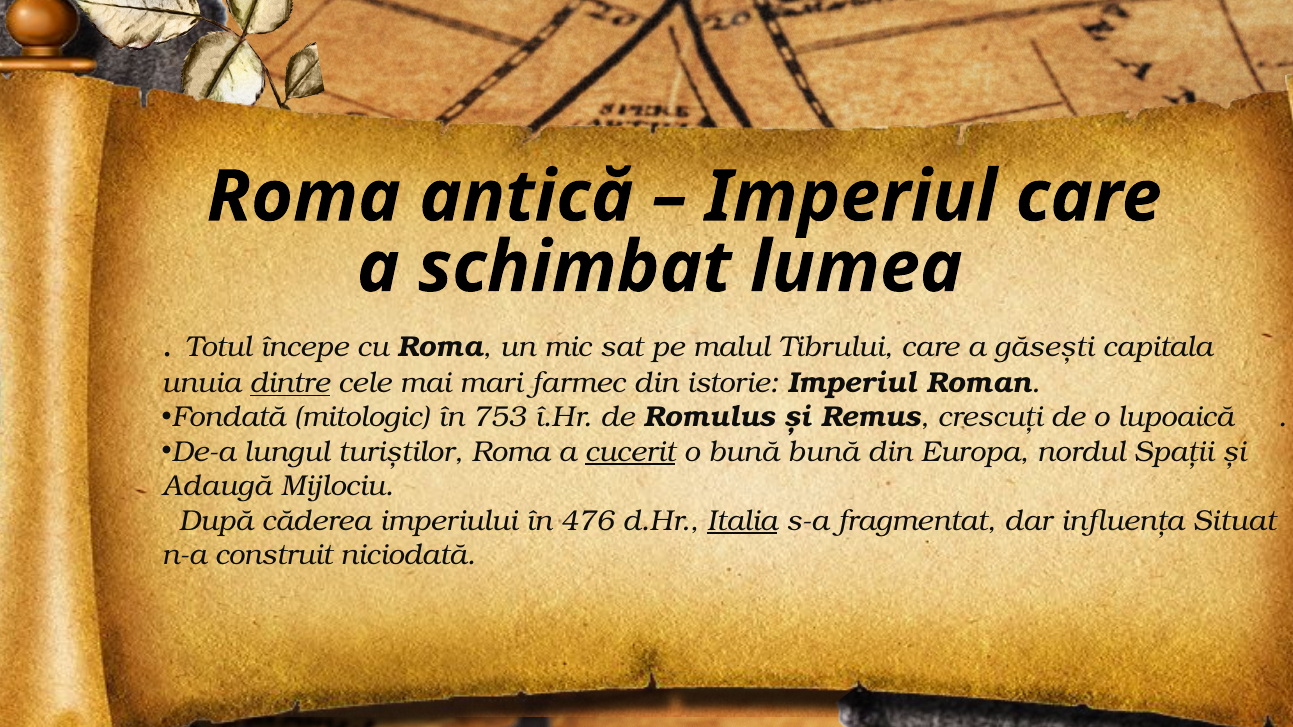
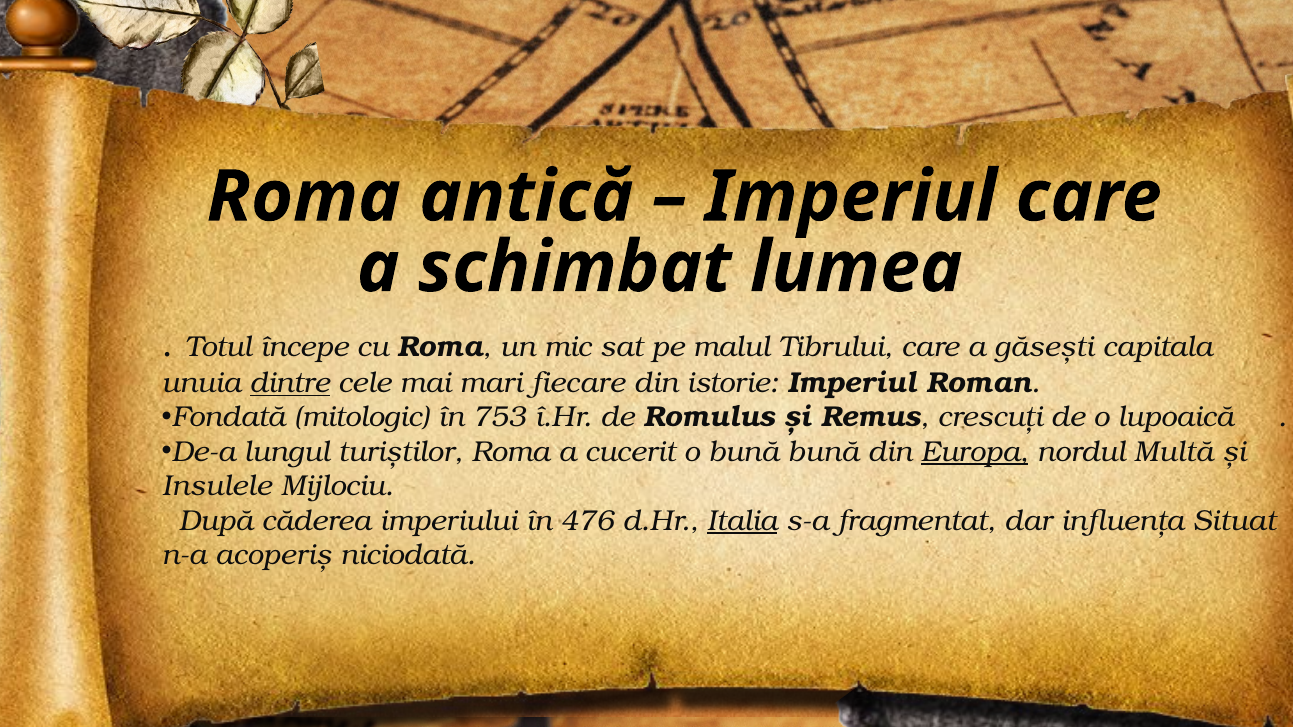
farmec: farmec -> fiecare
cucerit underline: present -> none
Europa underline: none -> present
Spații: Spații -> Multă
Adaugă: Adaugă -> Insulele
construit: construit -> acoperiș
